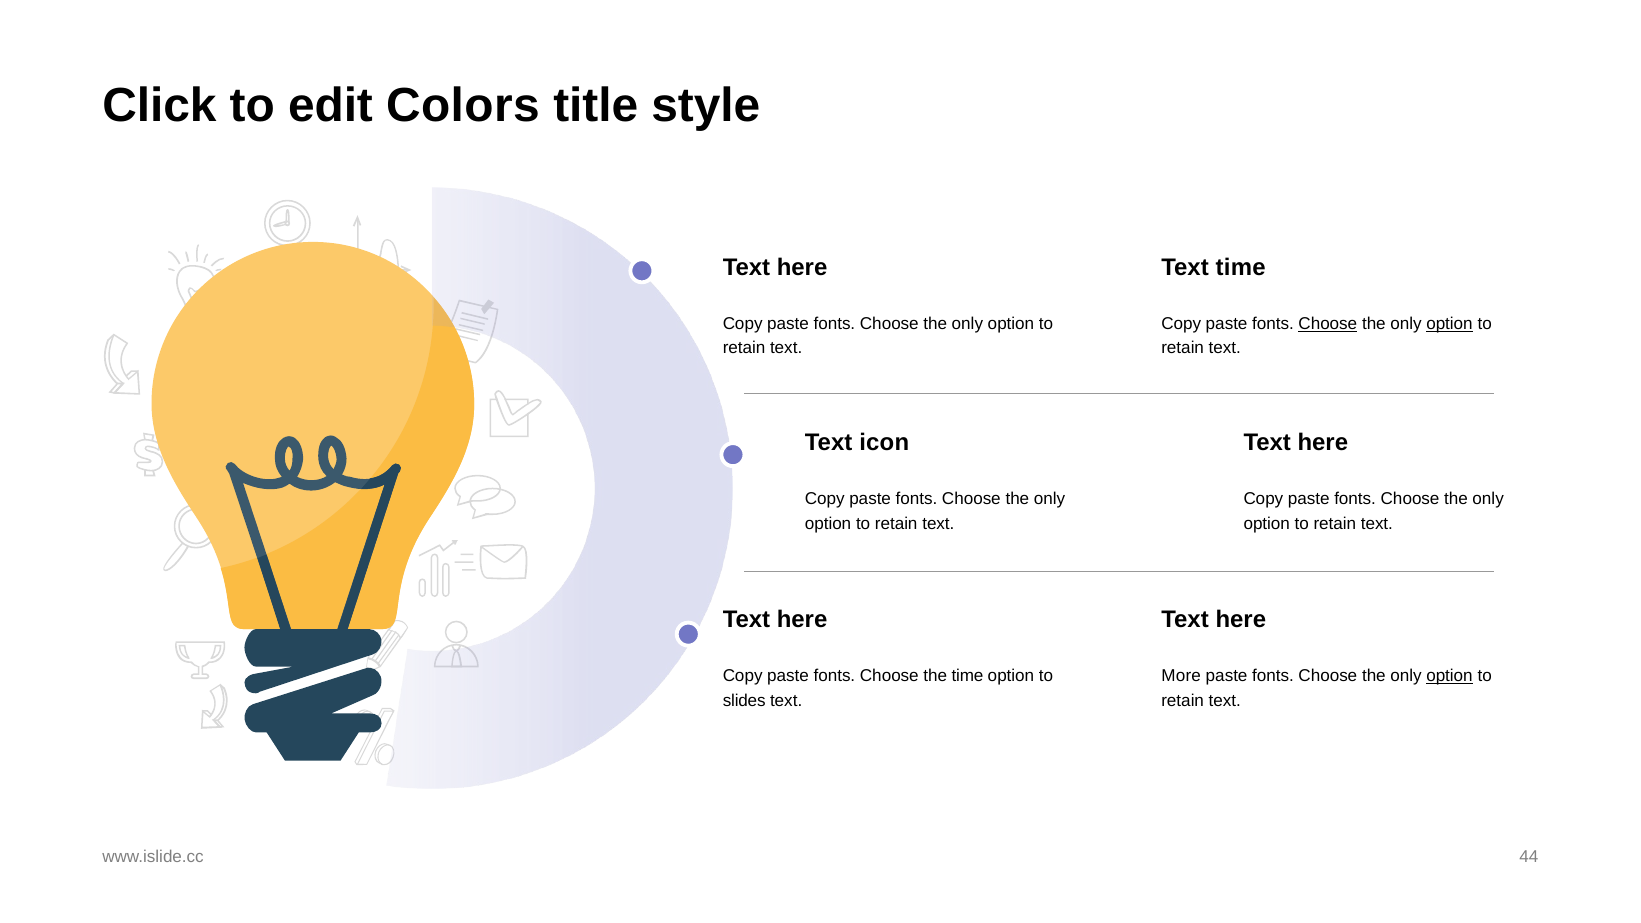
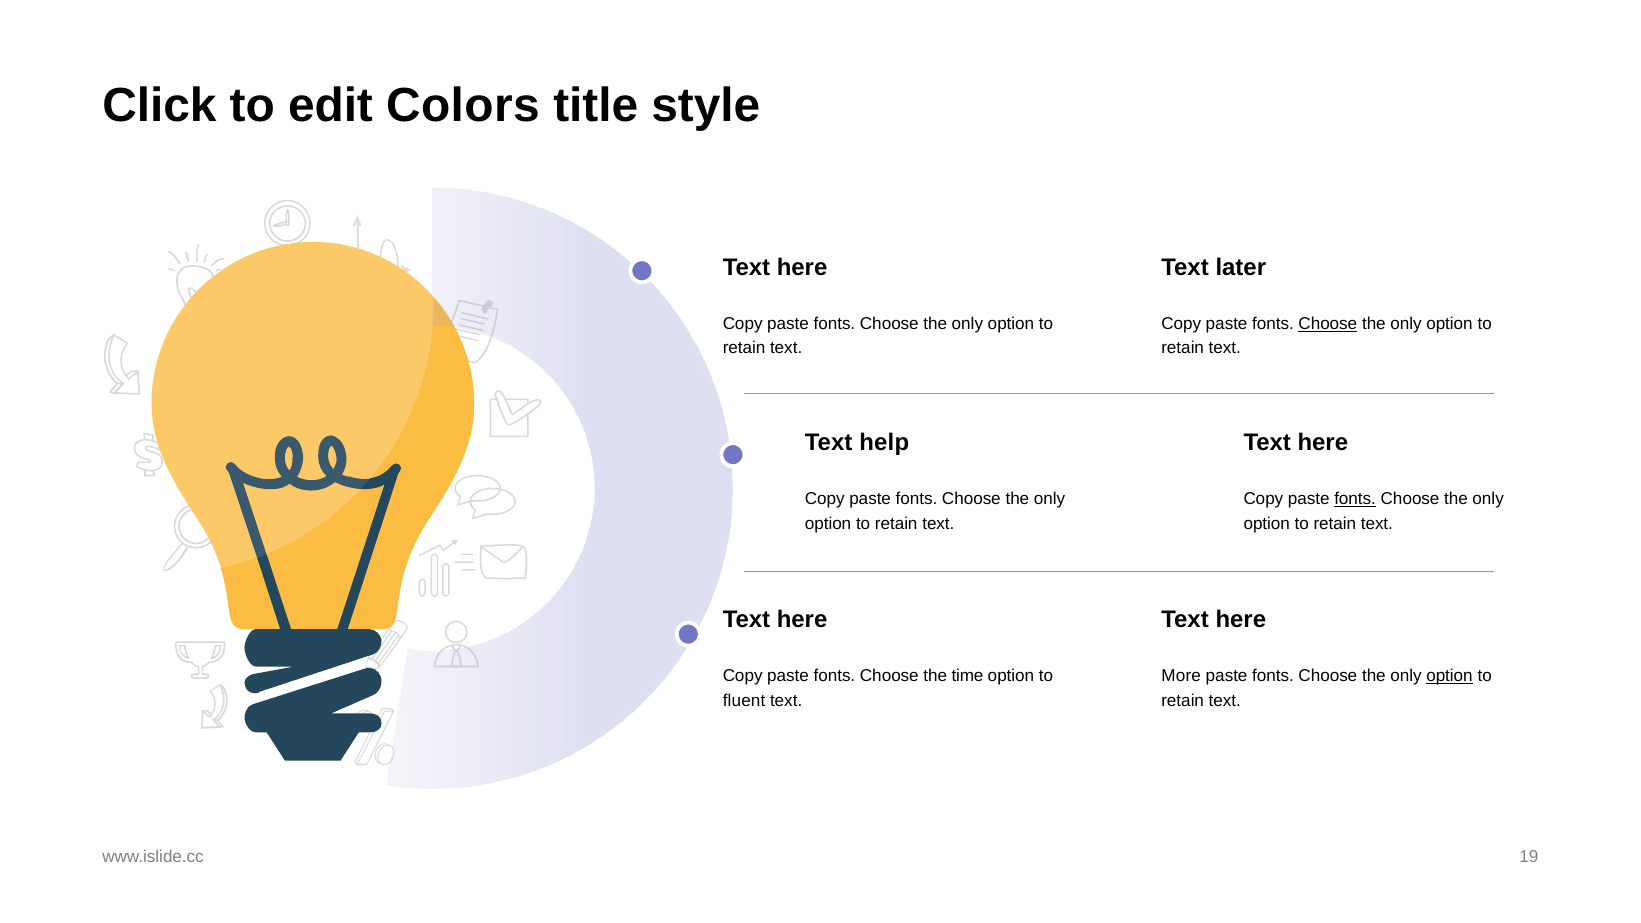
Text time: time -> later
option at (1449, 324) underline: present -> none
icon: icon -> help
fonts at (1355, 499) underline: none -> present
slides: slides -> fluent
44: 44 -> 19
